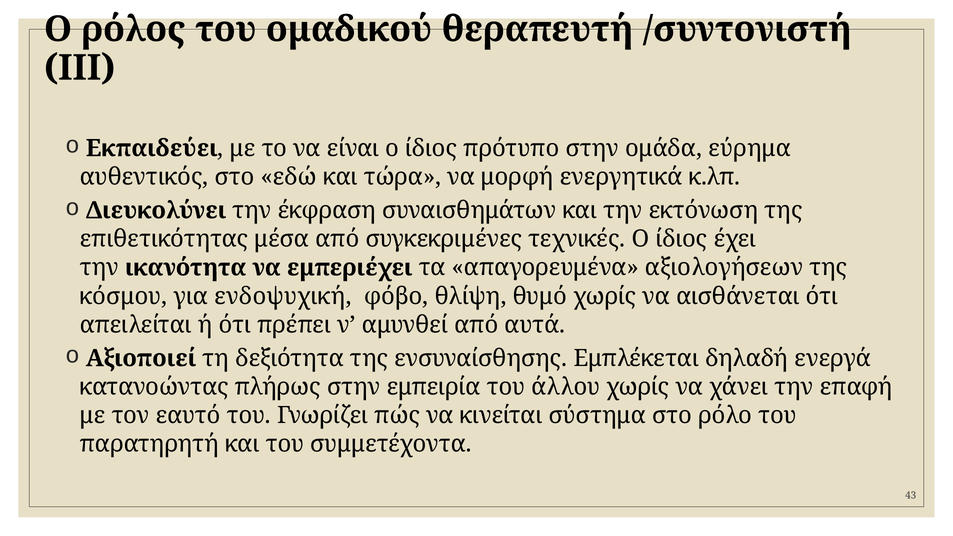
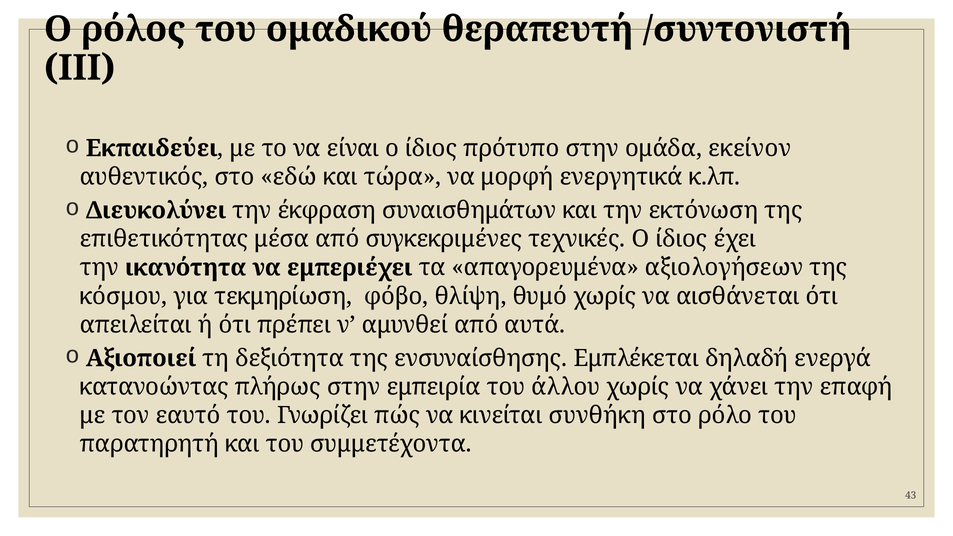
εύρημα: εύρημα -> εκείνον
ενδοψυχική: ενδοψυχική -> τεκμηρίωση
σύστημα: σύστημα -> συνθήκη
